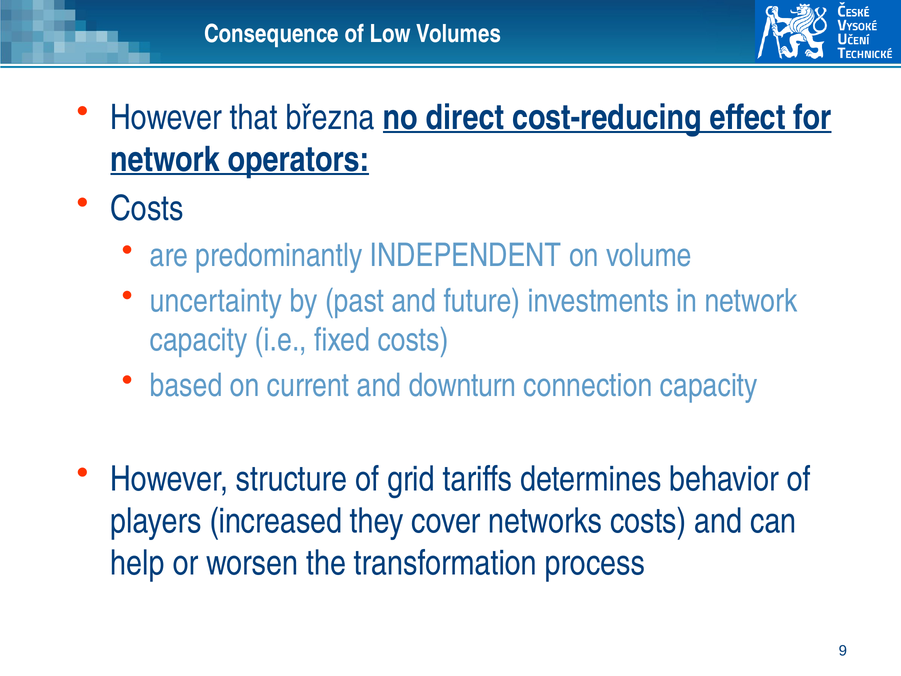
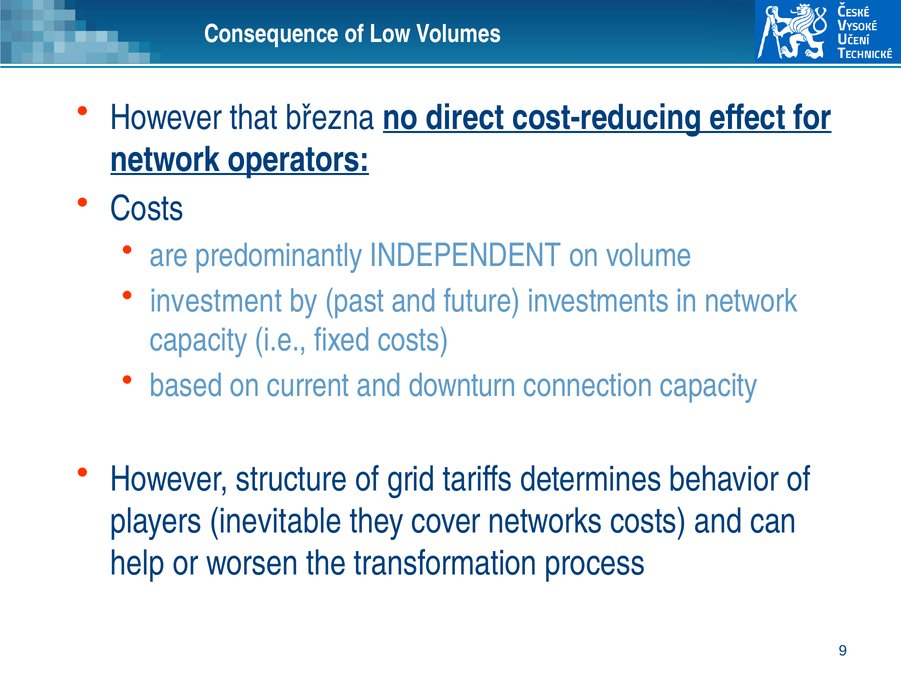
uncertainty: uncertainty -> investment
increased: increased -> inevitable
